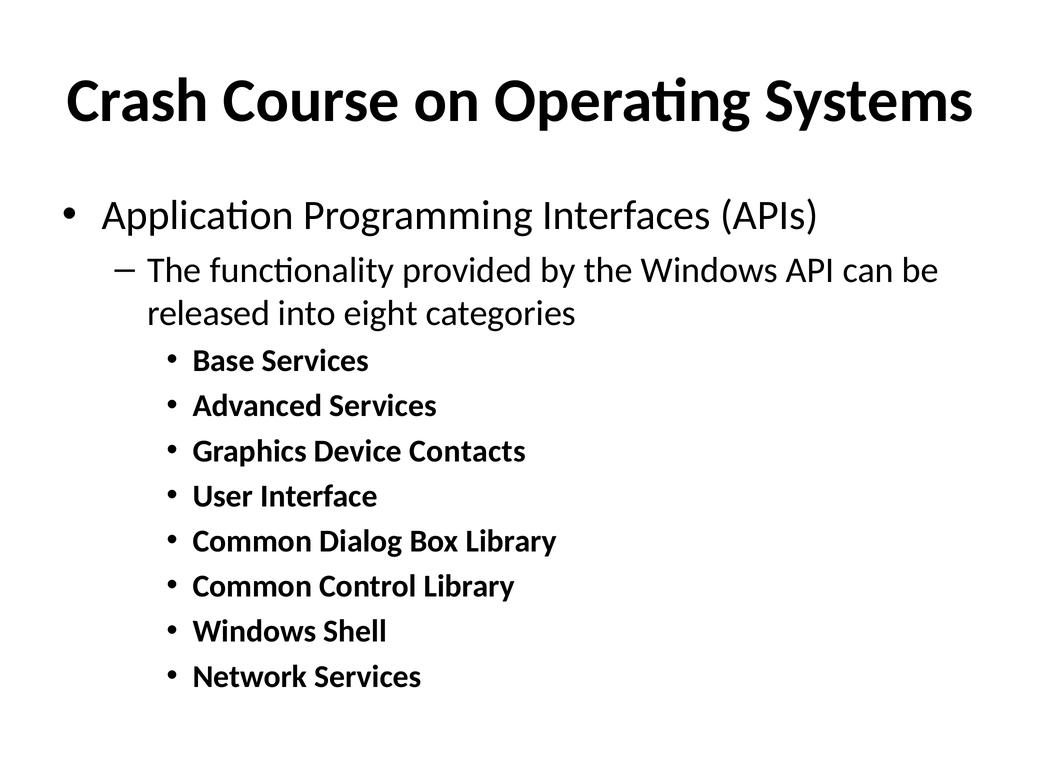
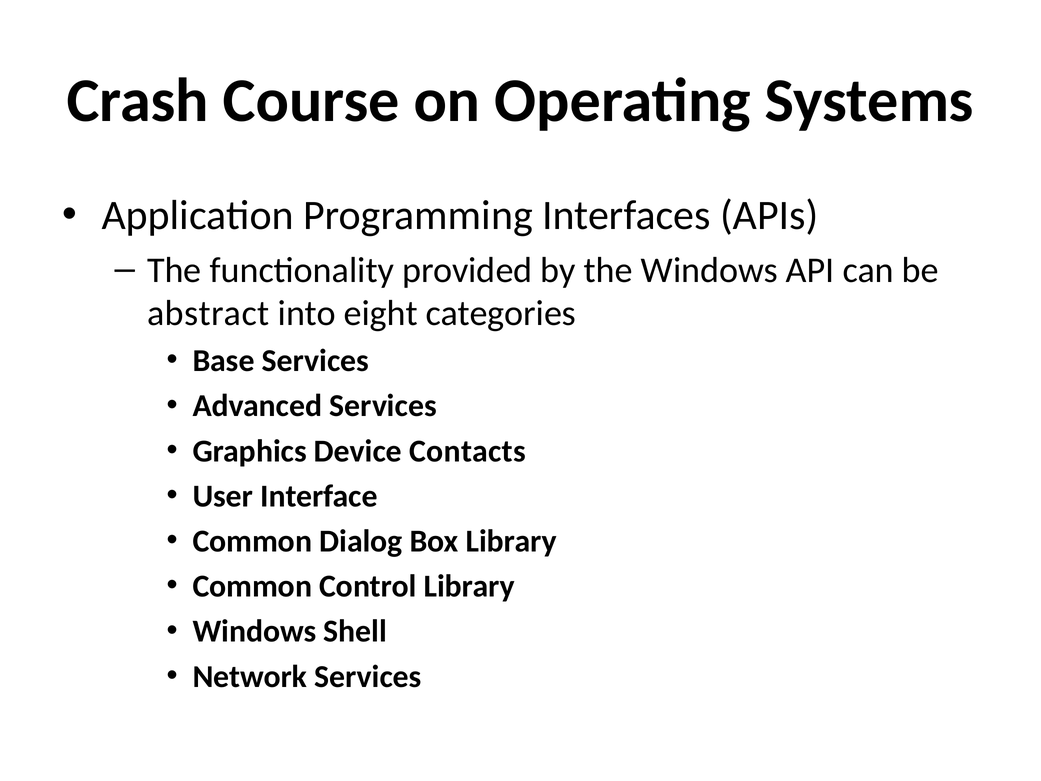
released: released -> abstract
